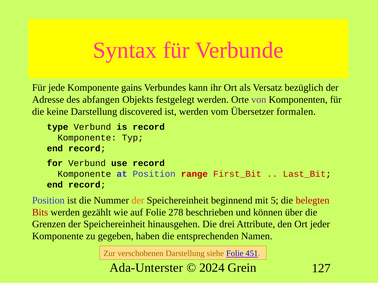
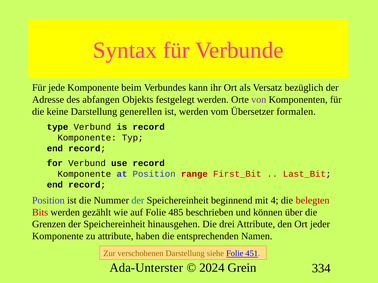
gains: gains -> beim
discovered: discovered -> generellen
der at (138, 201) colour: orange -> blue
5: 5 -> 4
278: 278 -> 485
zu gegeben: gegeben -> attribute
127: 127 -> 334
